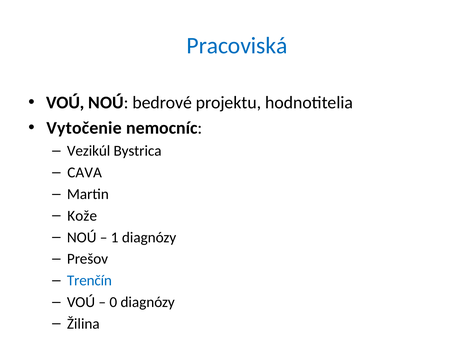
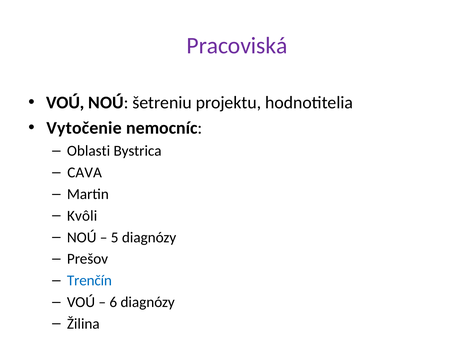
Pracoviská colour: blue -> purple
bedrové: bedrové -> šetreniu
Vezikúl: Vezikúl -> Oblasti
Kože: Kože -> Kvôli
1: 1 -> 5
0: 0 -> 6
